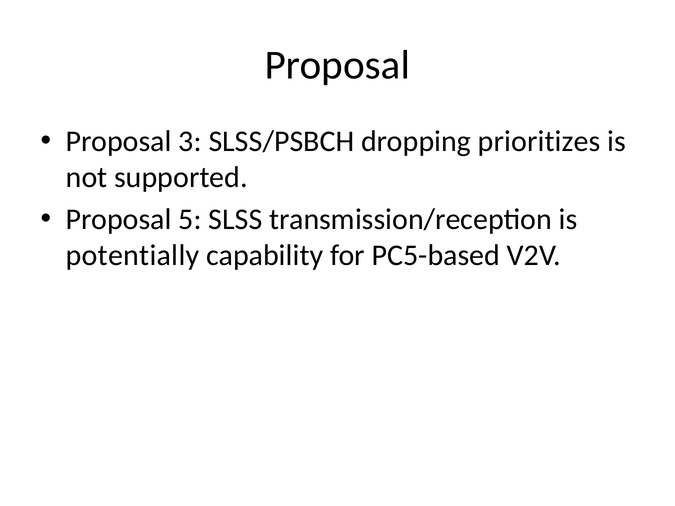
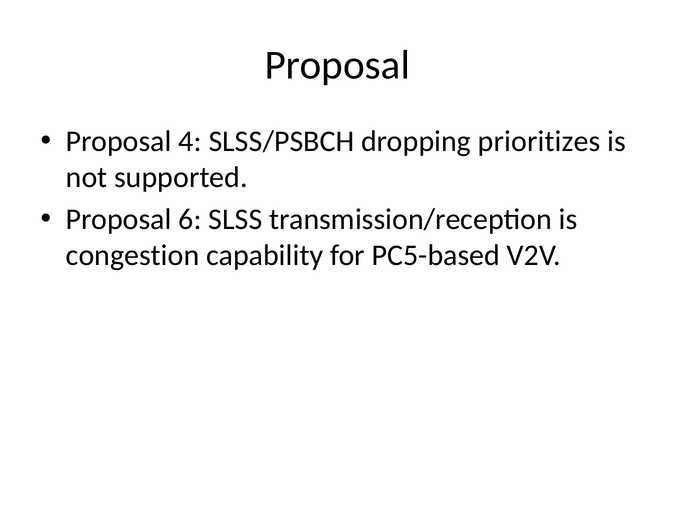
3: 3 -> 4
5: 5 -> 6
potentially: potentially -> congestion
